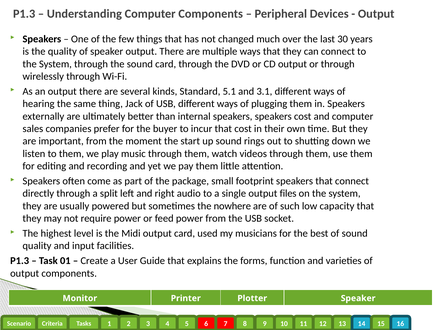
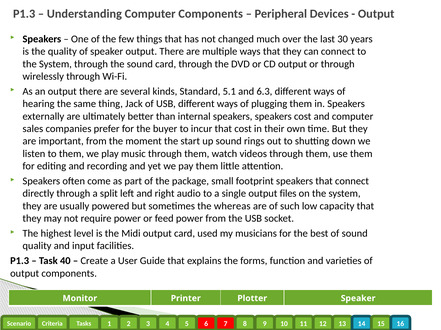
3.1: 3.1 -> 6.3
nowhere: nowhere -> whereas
01: 01 -> 40
